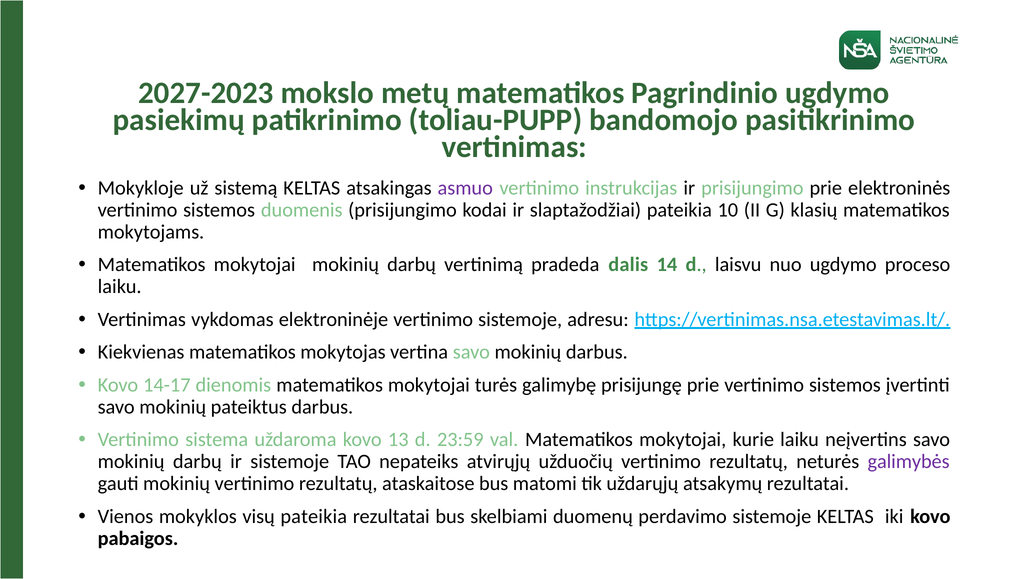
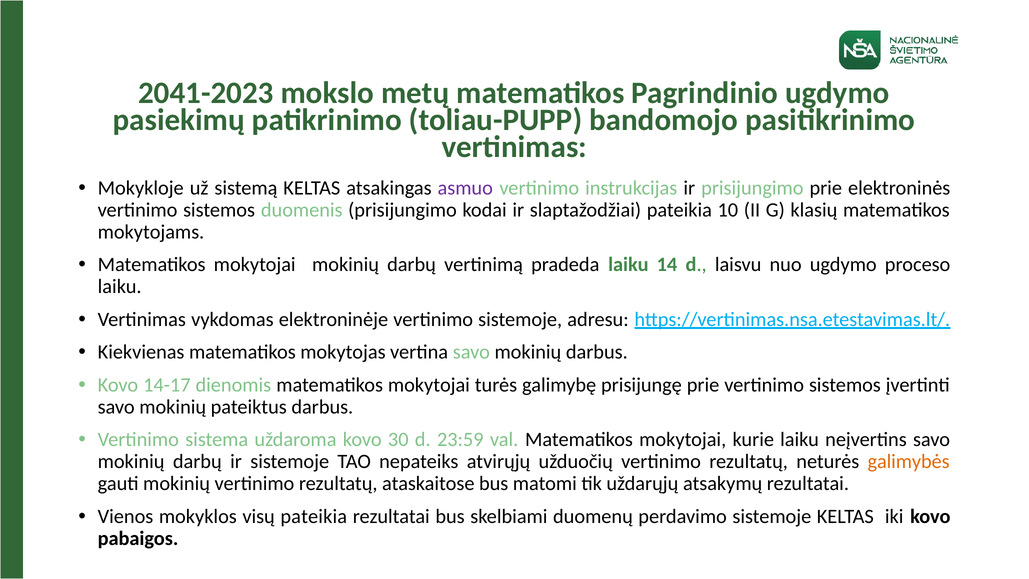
2027-2023: 2027-2023 -> 2041-2023
pradeda dalis: dalis -> laiku
13: 13 -> 30
galimybės colour: purple -> orange
